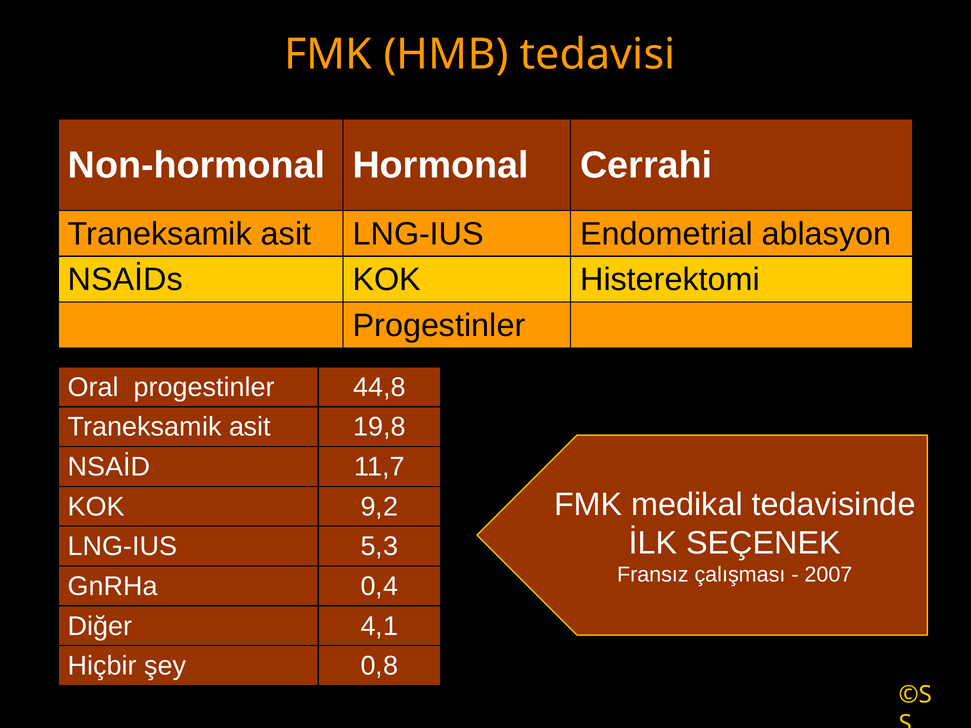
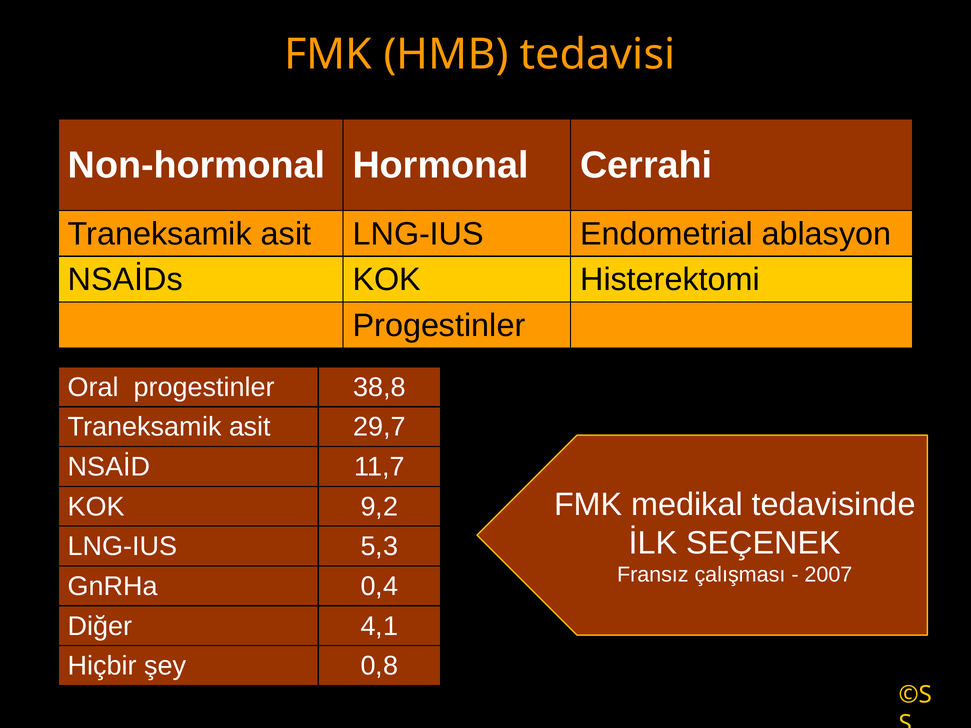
44,8: 44,8 -> 38,8
19,8: 19,8 -> 29,7
